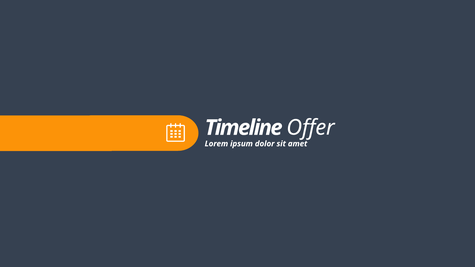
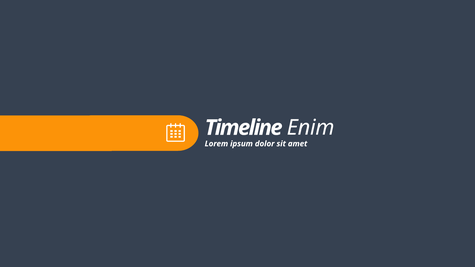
Offer: Offer -> Enim
